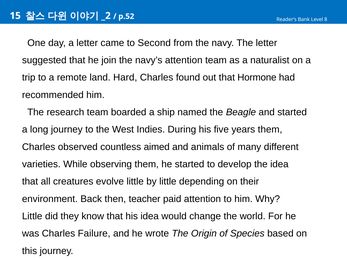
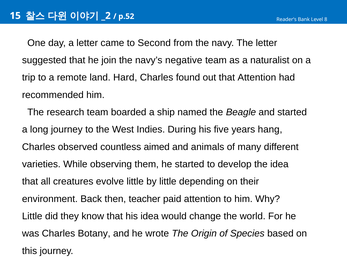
navy’s attention: attention -> negative
that Hormone: Hormone -> Attention
years them: them -> hang
Failure: Failure -> Botany
